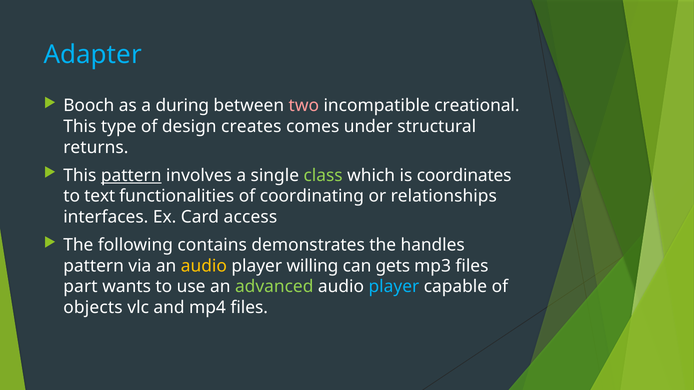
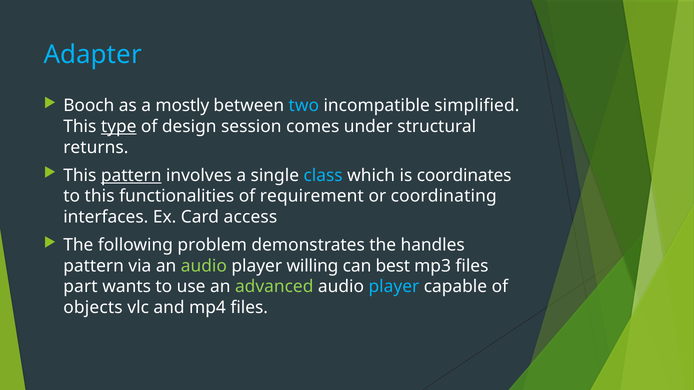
during: during -> mostly
two colour: pink -> light blue
creational: creational -> simplified
type underline: none -> present
creates: creates -> session
class colour: light green -> light blue
to text: text -> this
coordinating: coordinating -> requirement
relationships: relationships -> coordinating
contains: contains -> problem
audio at (204, 266) colour: yellow -> light green
gets: gets -> best
